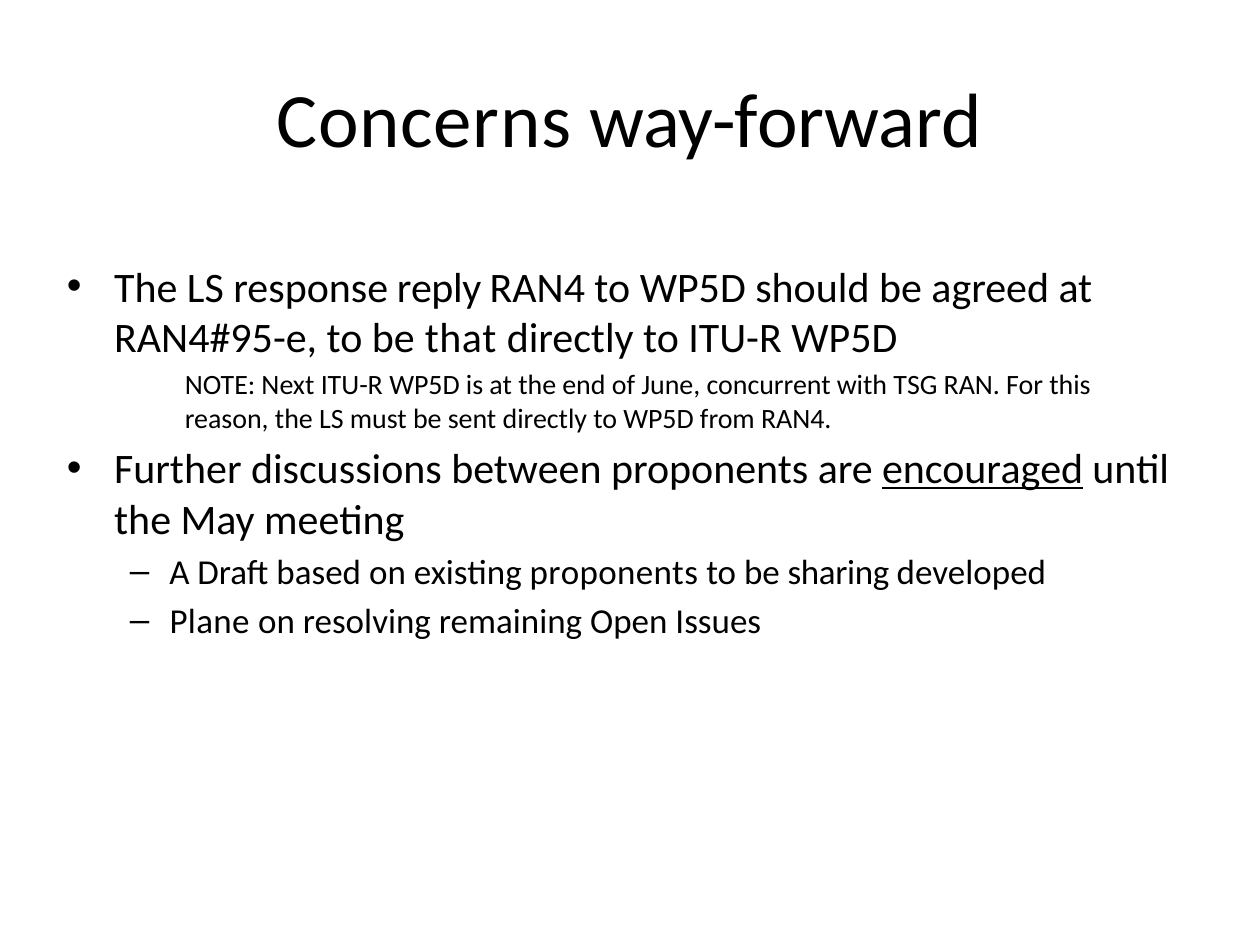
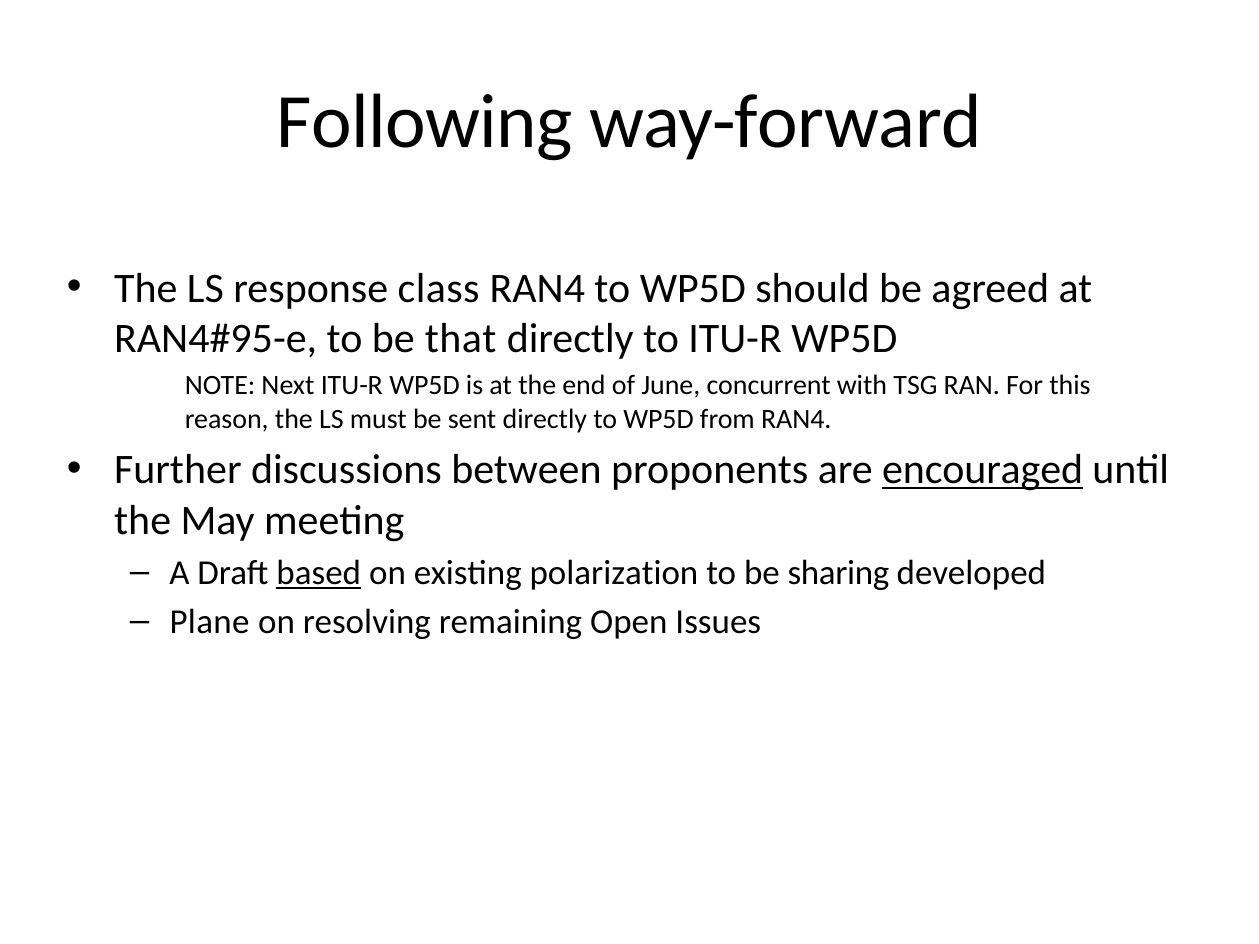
Concerns: Concerns -> Following
reply: reply -> class
based underline: none -> present
existing proponents: proponents -> polarization
